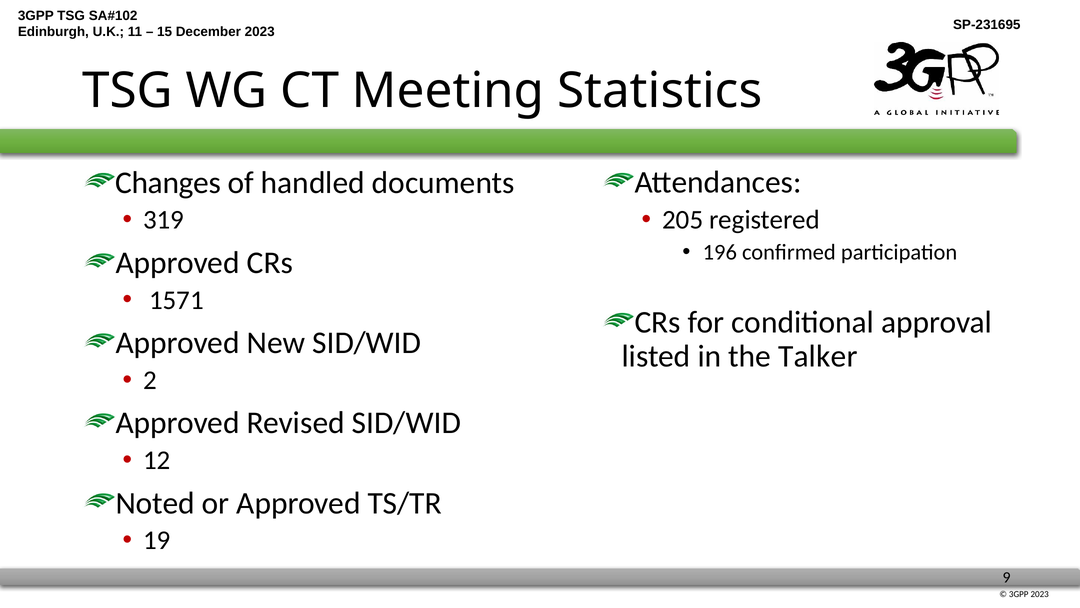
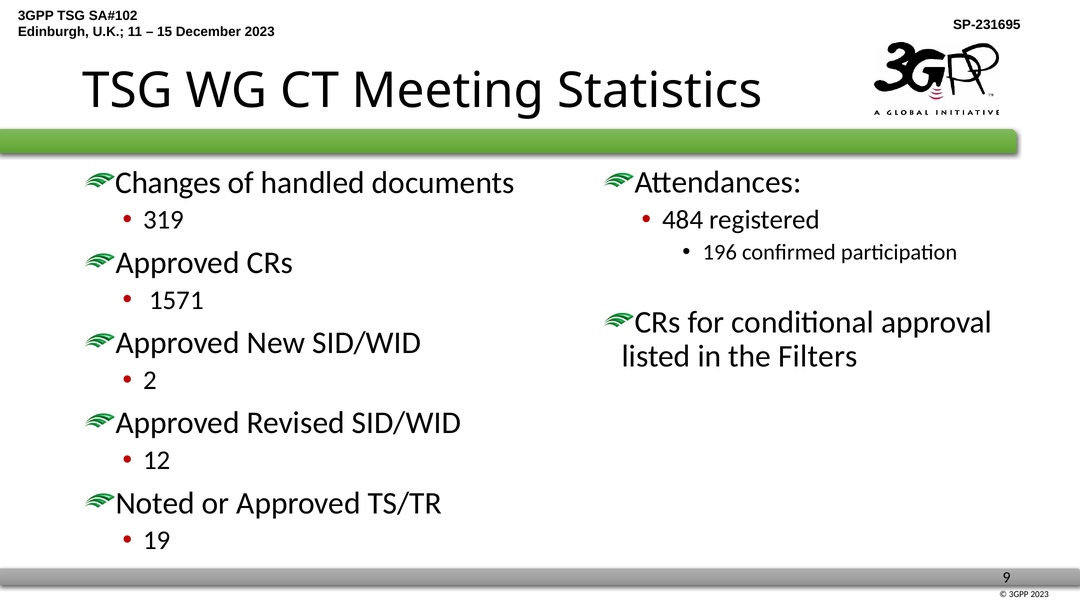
205: 205 -> 484
Talker: Talker -> Filters
